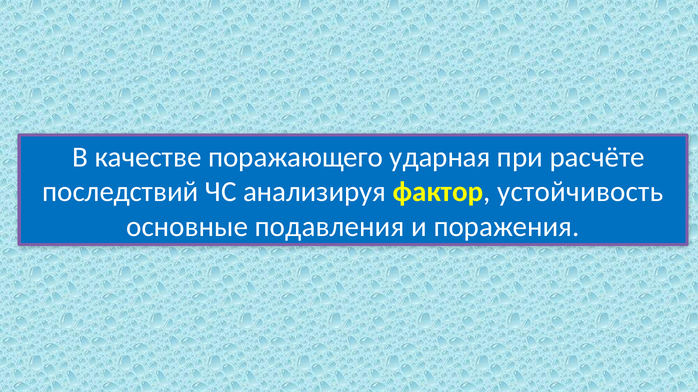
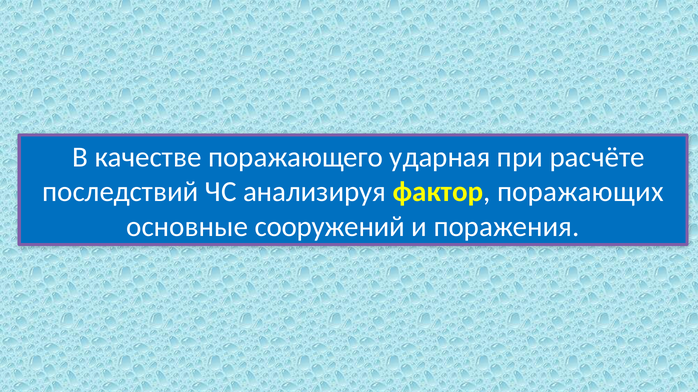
устойчивость: устойчивость -> поражающих
подавления: подавления -> сооружений
